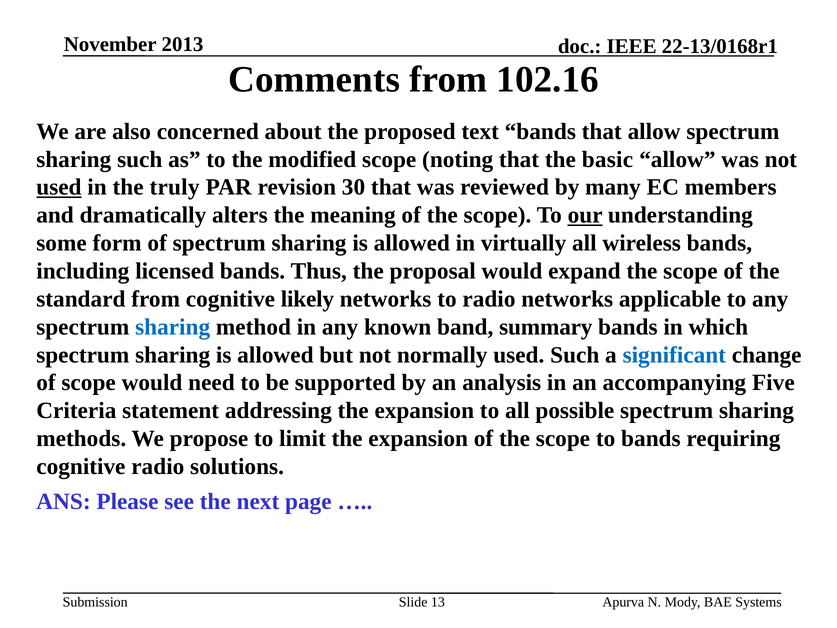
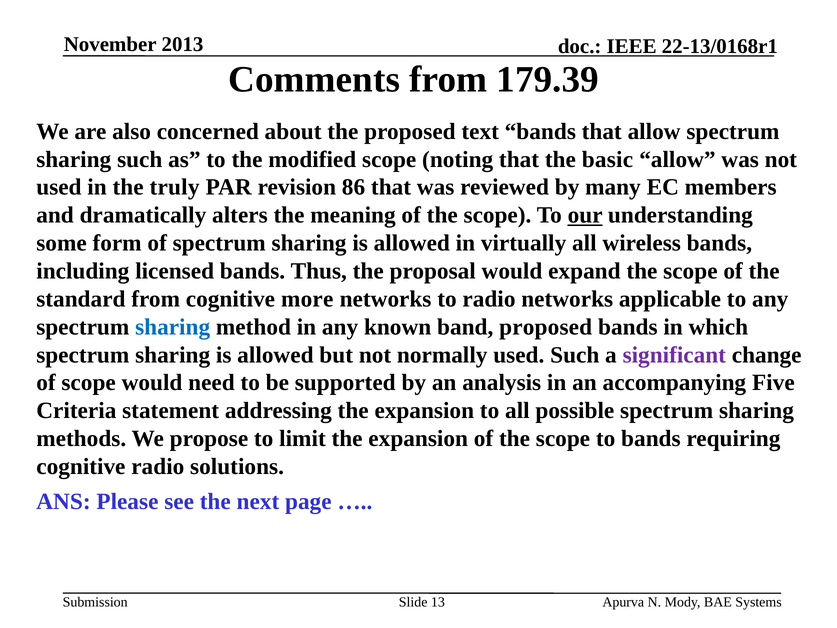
102.16: 102.16 -> 179.39
used at (59, 187) underline: present -> none
30: 30 -> 86
likely: likely -> more
band summary: summary -> proposed
significant colour: blue -> purple
